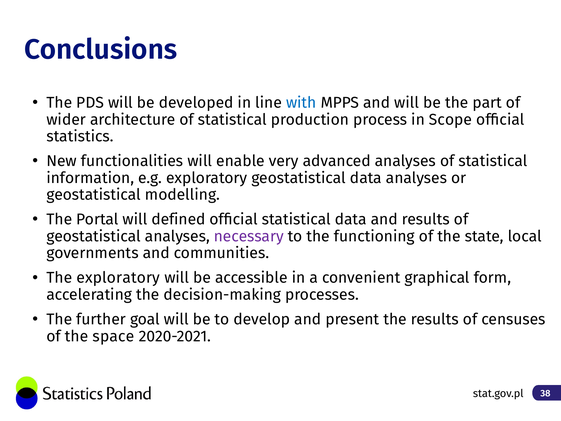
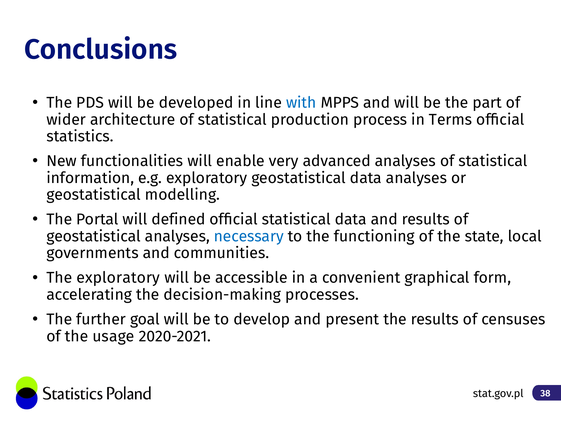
Scope: Scope -> Terms
necessary colour: purple -> blue
space: space -> usage
